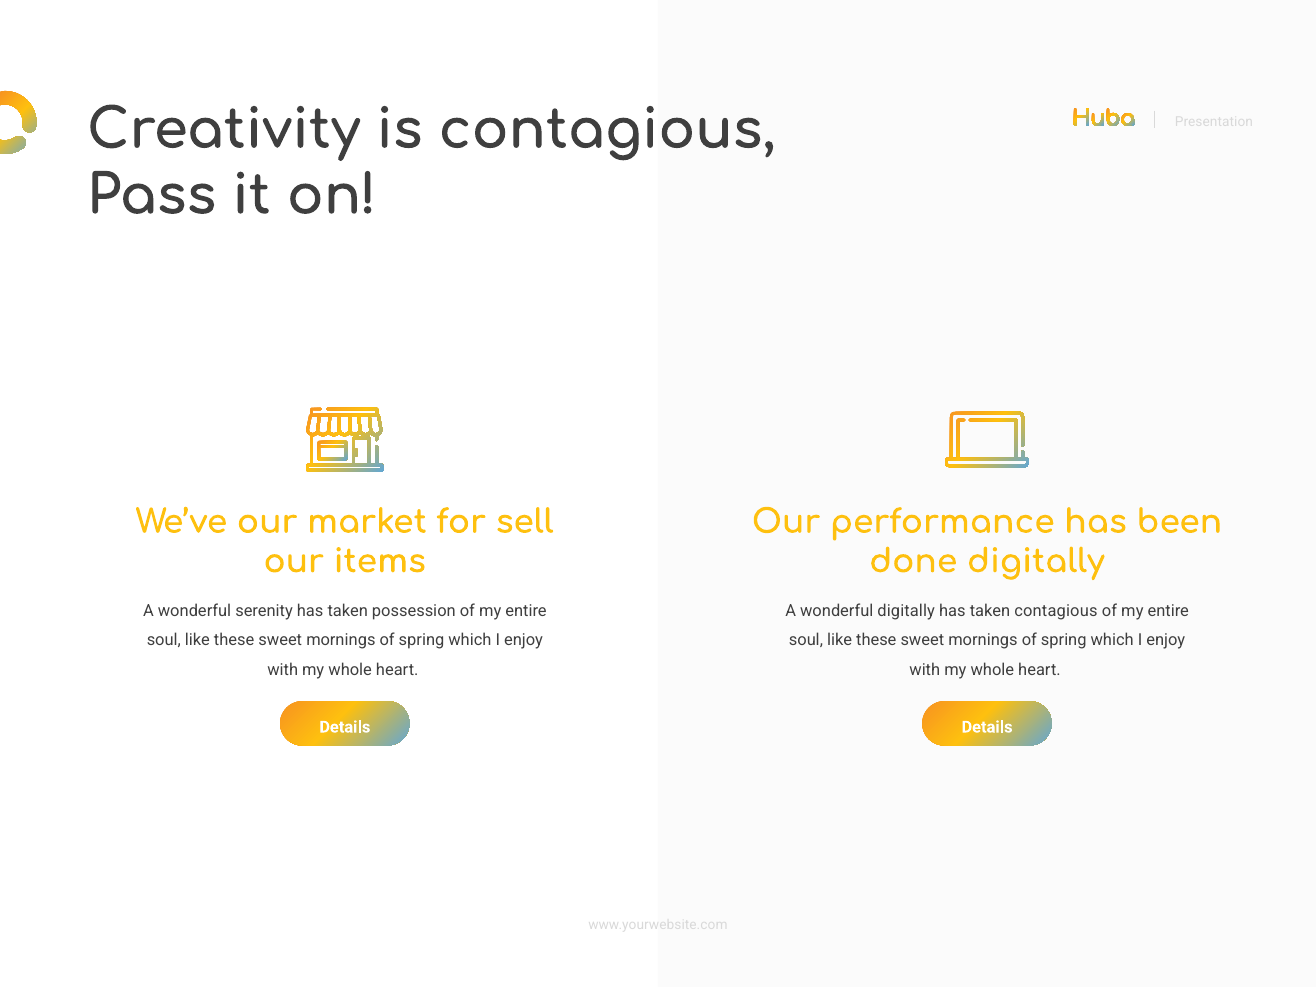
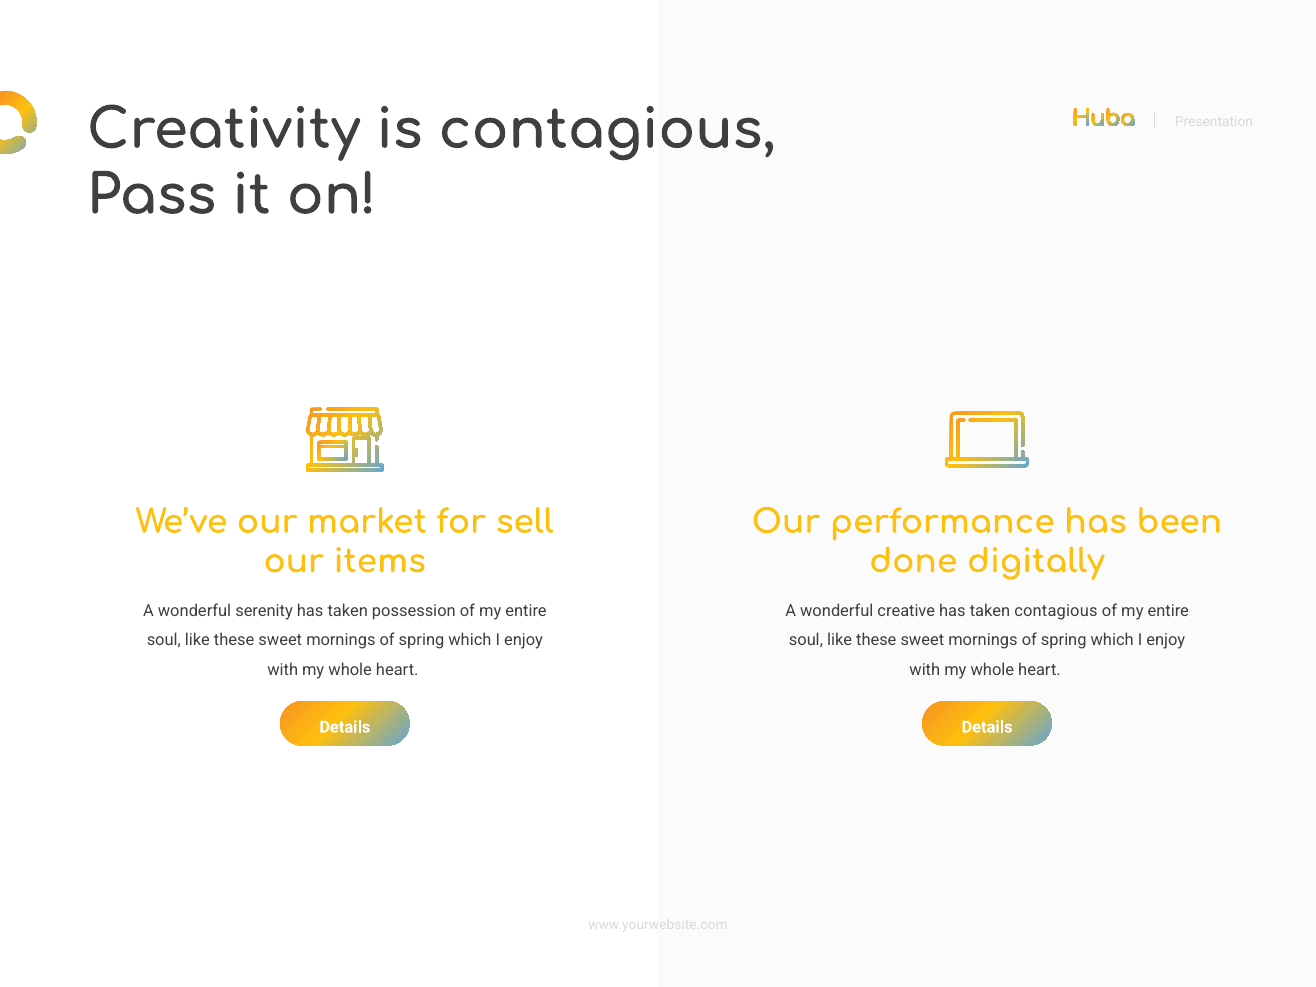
wonderful digitally: digitally -> creative
